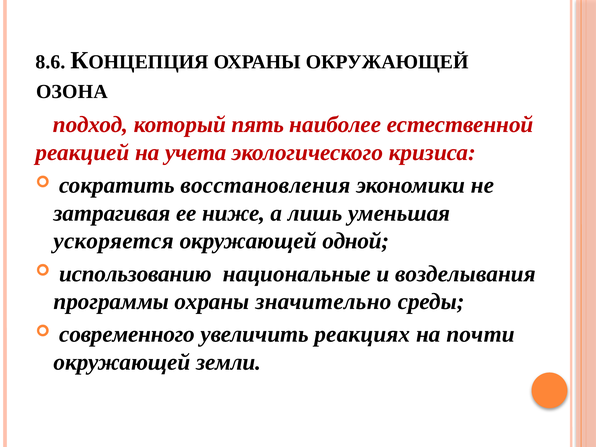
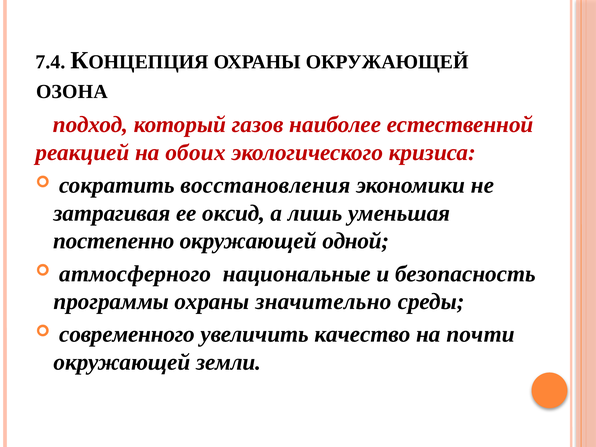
8.6: 8.6 -> 7.4
пять: пять -> газов
учета: учета -> обоих
ниже: ниже -> оксид
ускоряется: ускоряется -> постепенно
использованию: использованию -> атмосферного
возделывания: возделывания -> безопасность
реакциях: реакциях -> качество
